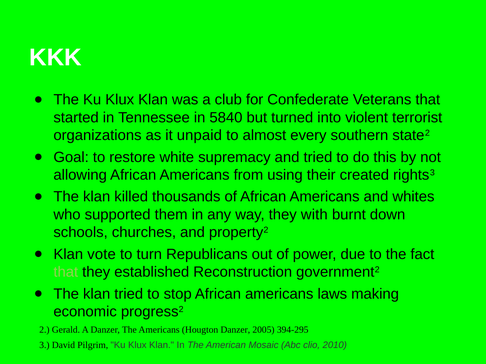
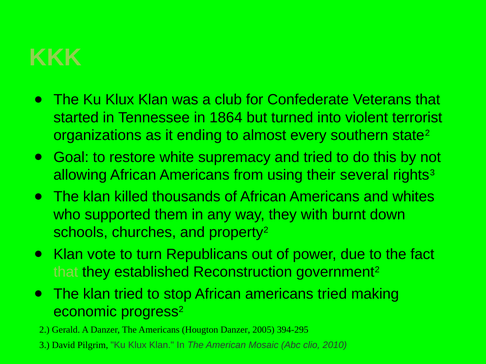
KKK colour: white -> light green
5840: 5840 -> 1864
unpaid: unpaid -> ending
created: created -> several
americans laws: laws -> tried
